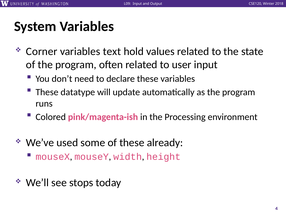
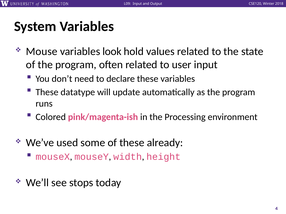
Corner: Corner -> Mouse
text: text -> look
